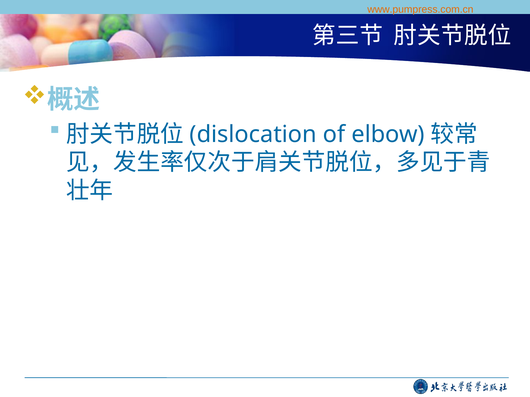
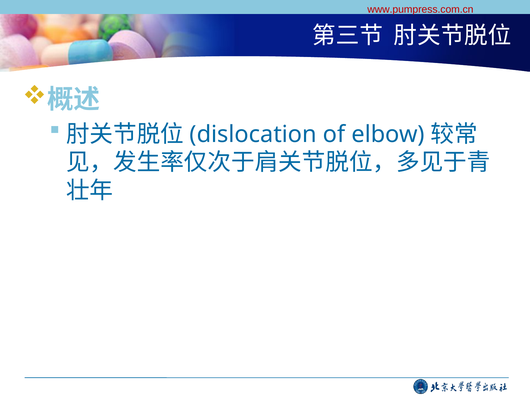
www.pumpress.com.cn colour: orange -> red
